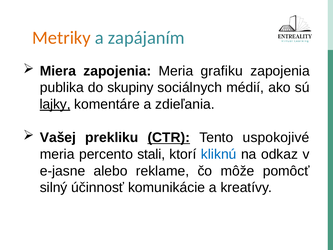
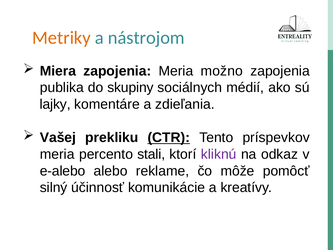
zapájaním: zapájaním -> nástrojom
grafiku: grafiku -> možno
lajky underline: present -> none
uspokojivé: uspokojivé -> príspevkov
kliknú colour: blue -> purple
e-jasne: e-jasne -> e-alebo
